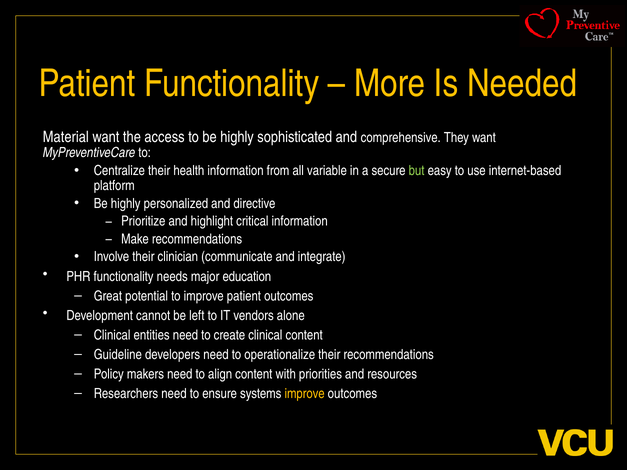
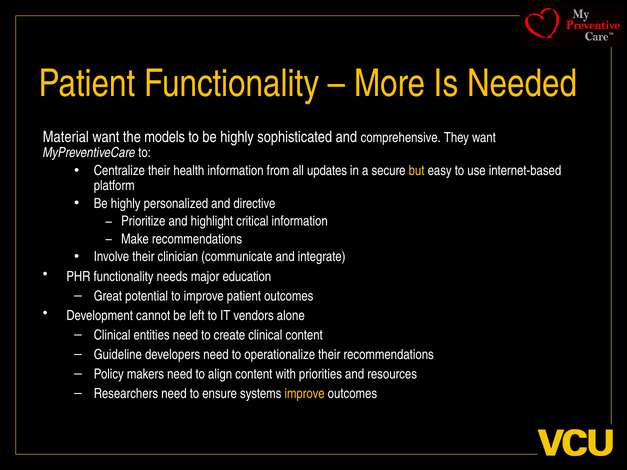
access: access -> models
variable: variable -> updates
but colour: light green -> yellow
